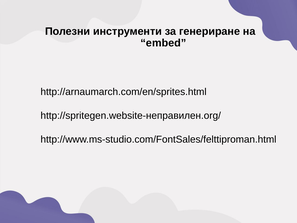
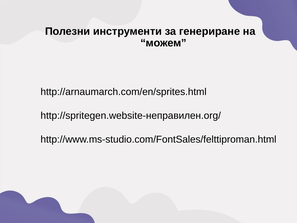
embed: embed -> можем
